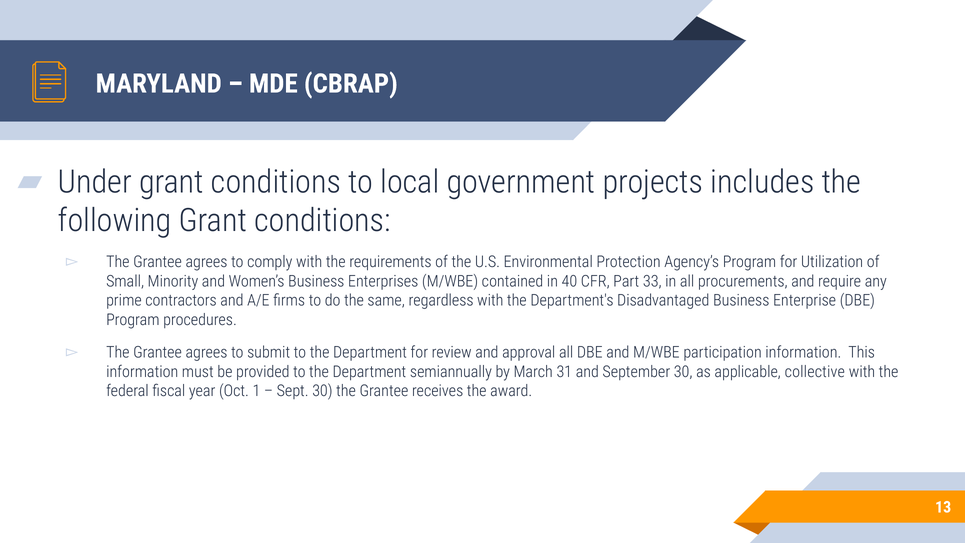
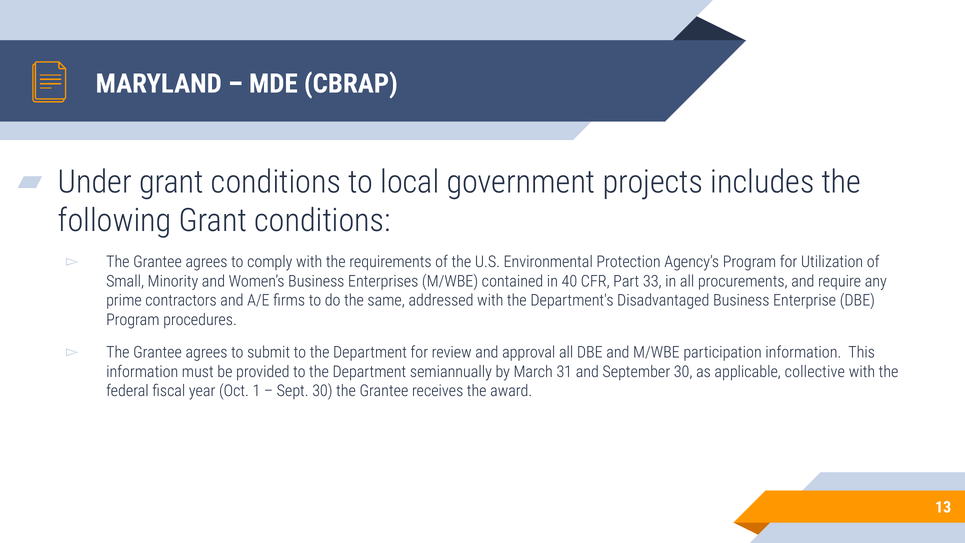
regardless: regardless -> addressed
